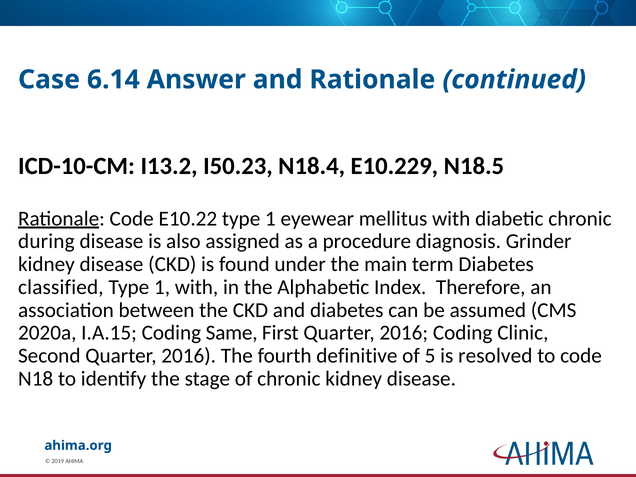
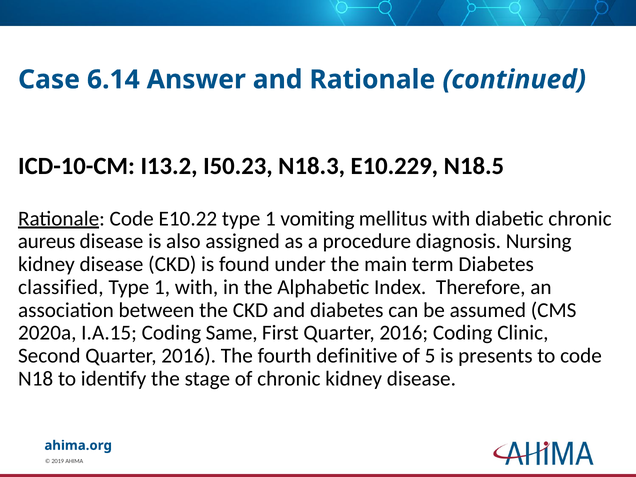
N18.4: N18.4 -> N18.3
eyewear: eyewear -> vomiting
during: during -> aureus
Grinder: Grinder -> Nursing
resolved: resolved -> presents
